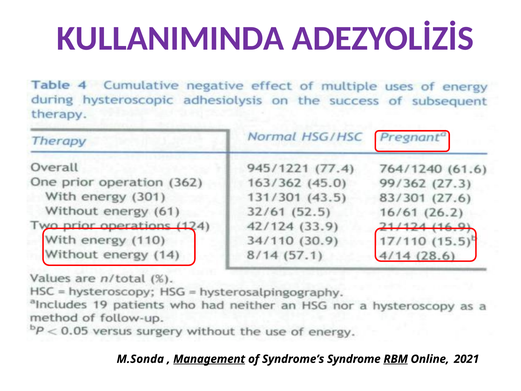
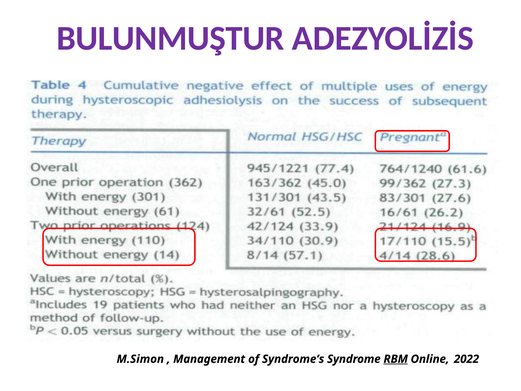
KULLANIMINDA: KULLANIMINDA -> BULUNMUŞTUR
M.Sonda: M.Sonda -> M.Simon
Management underline: present -> none
2021: 2021 -> 2022
